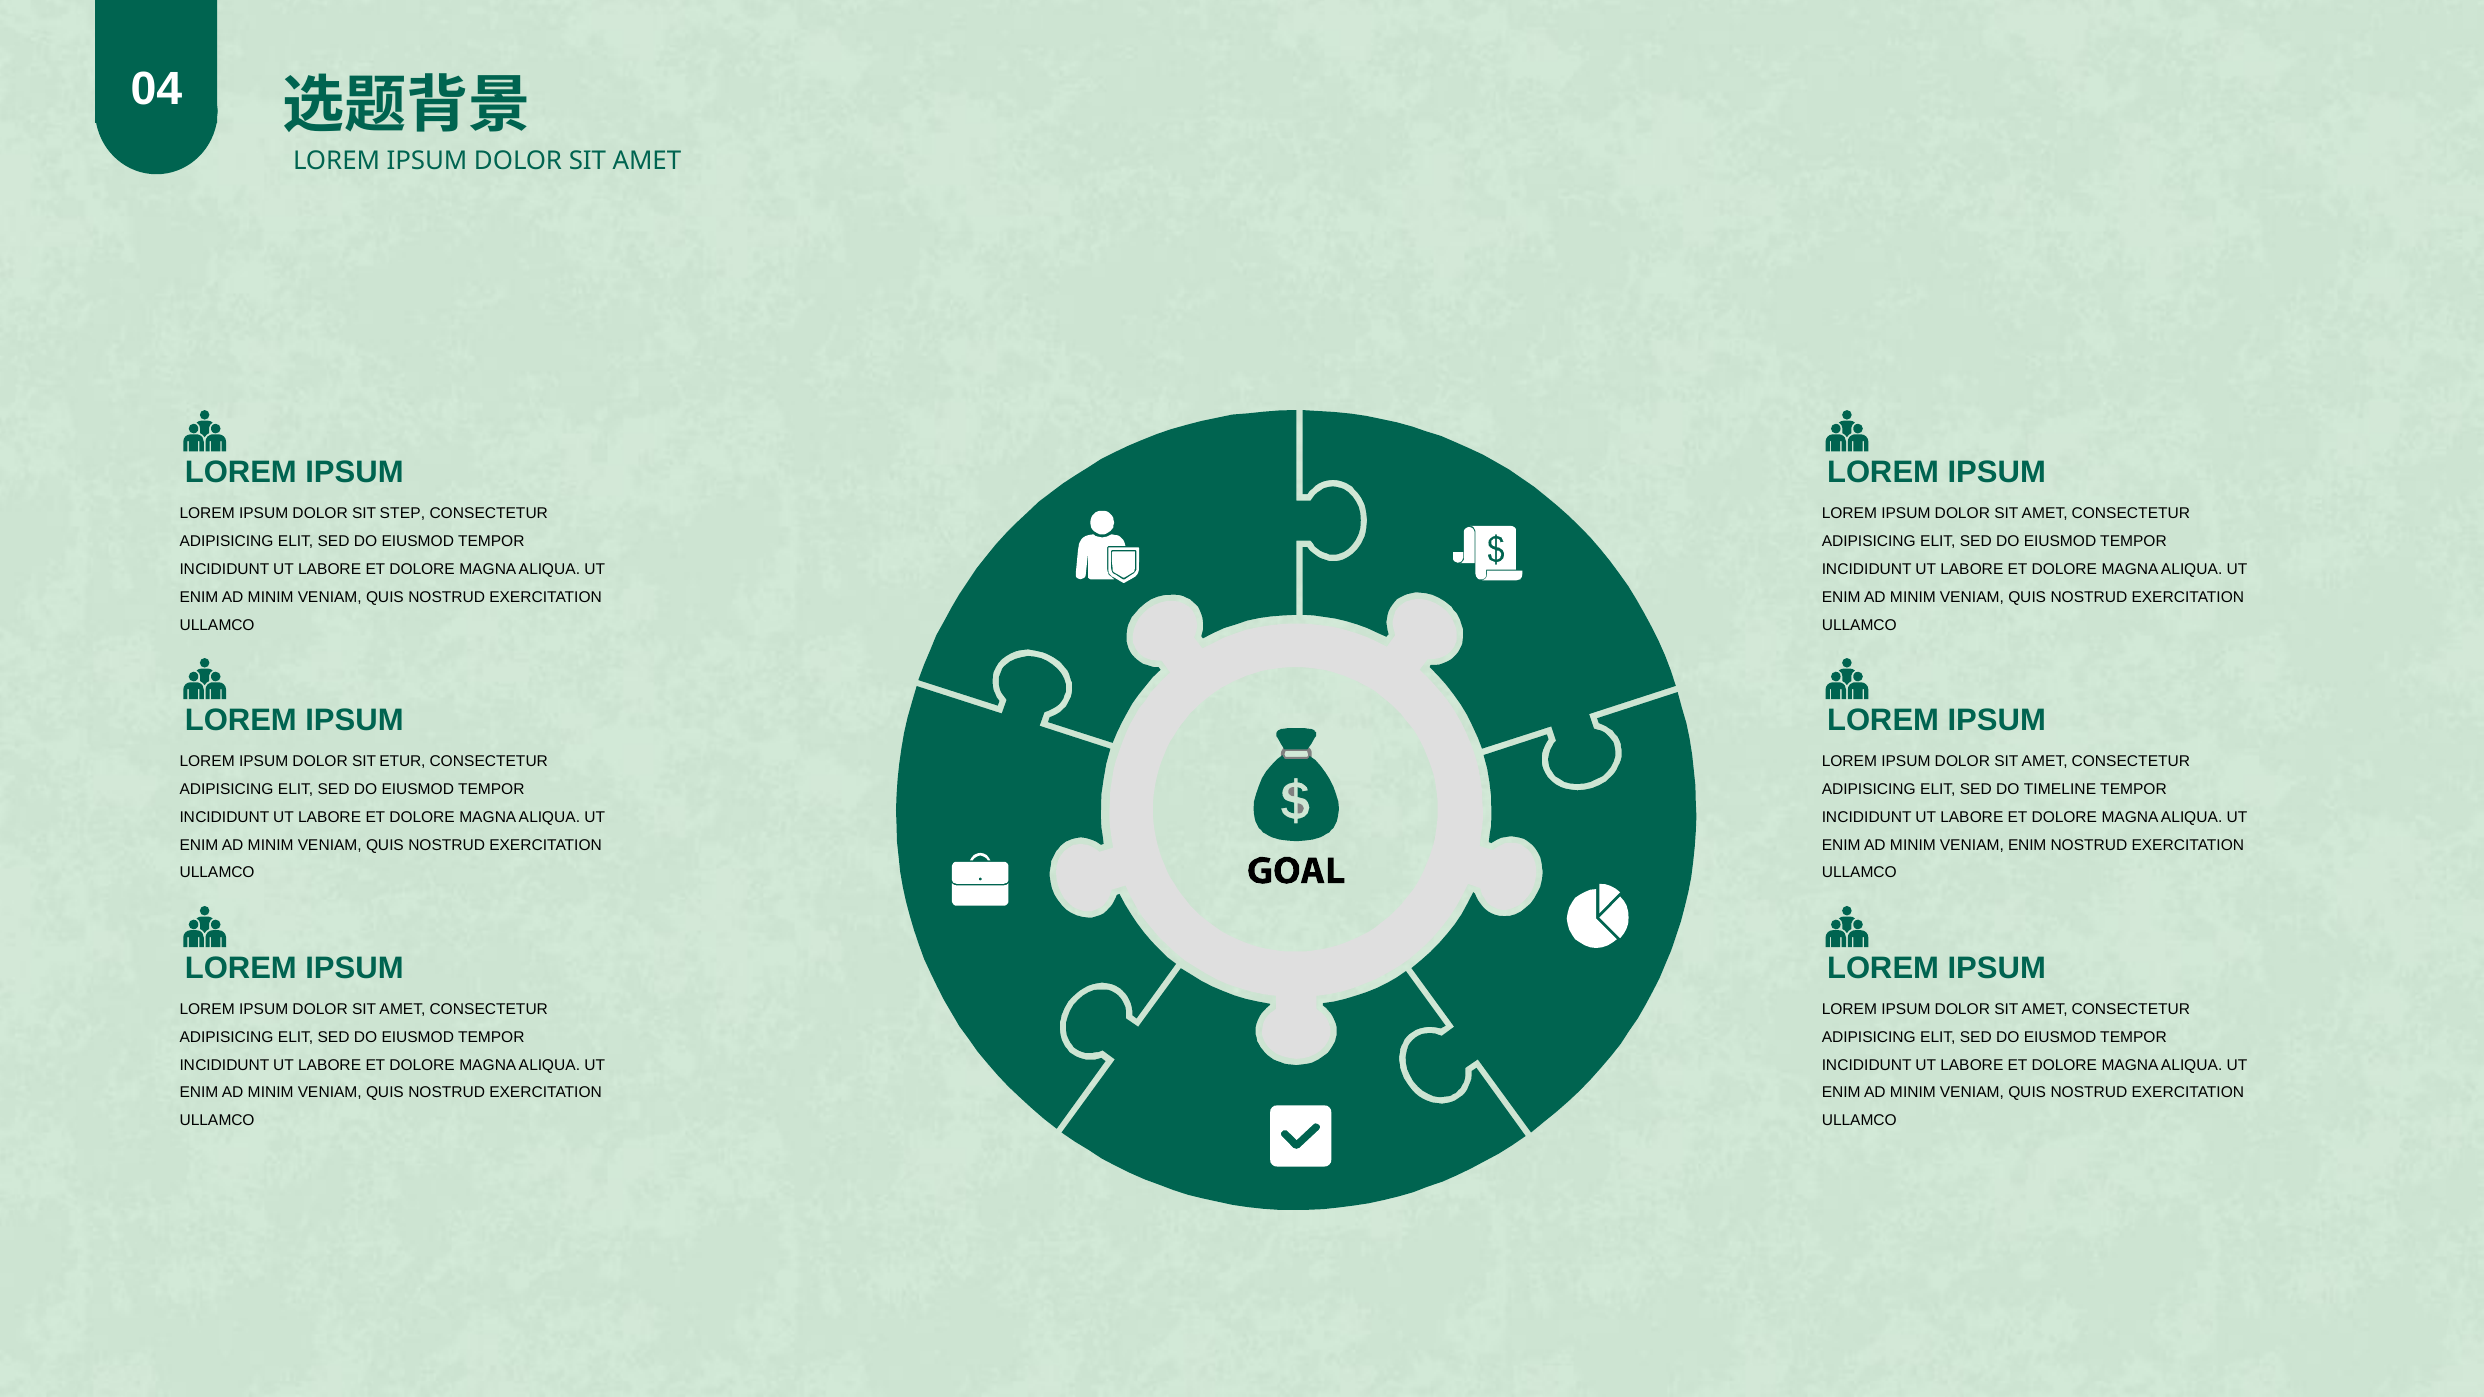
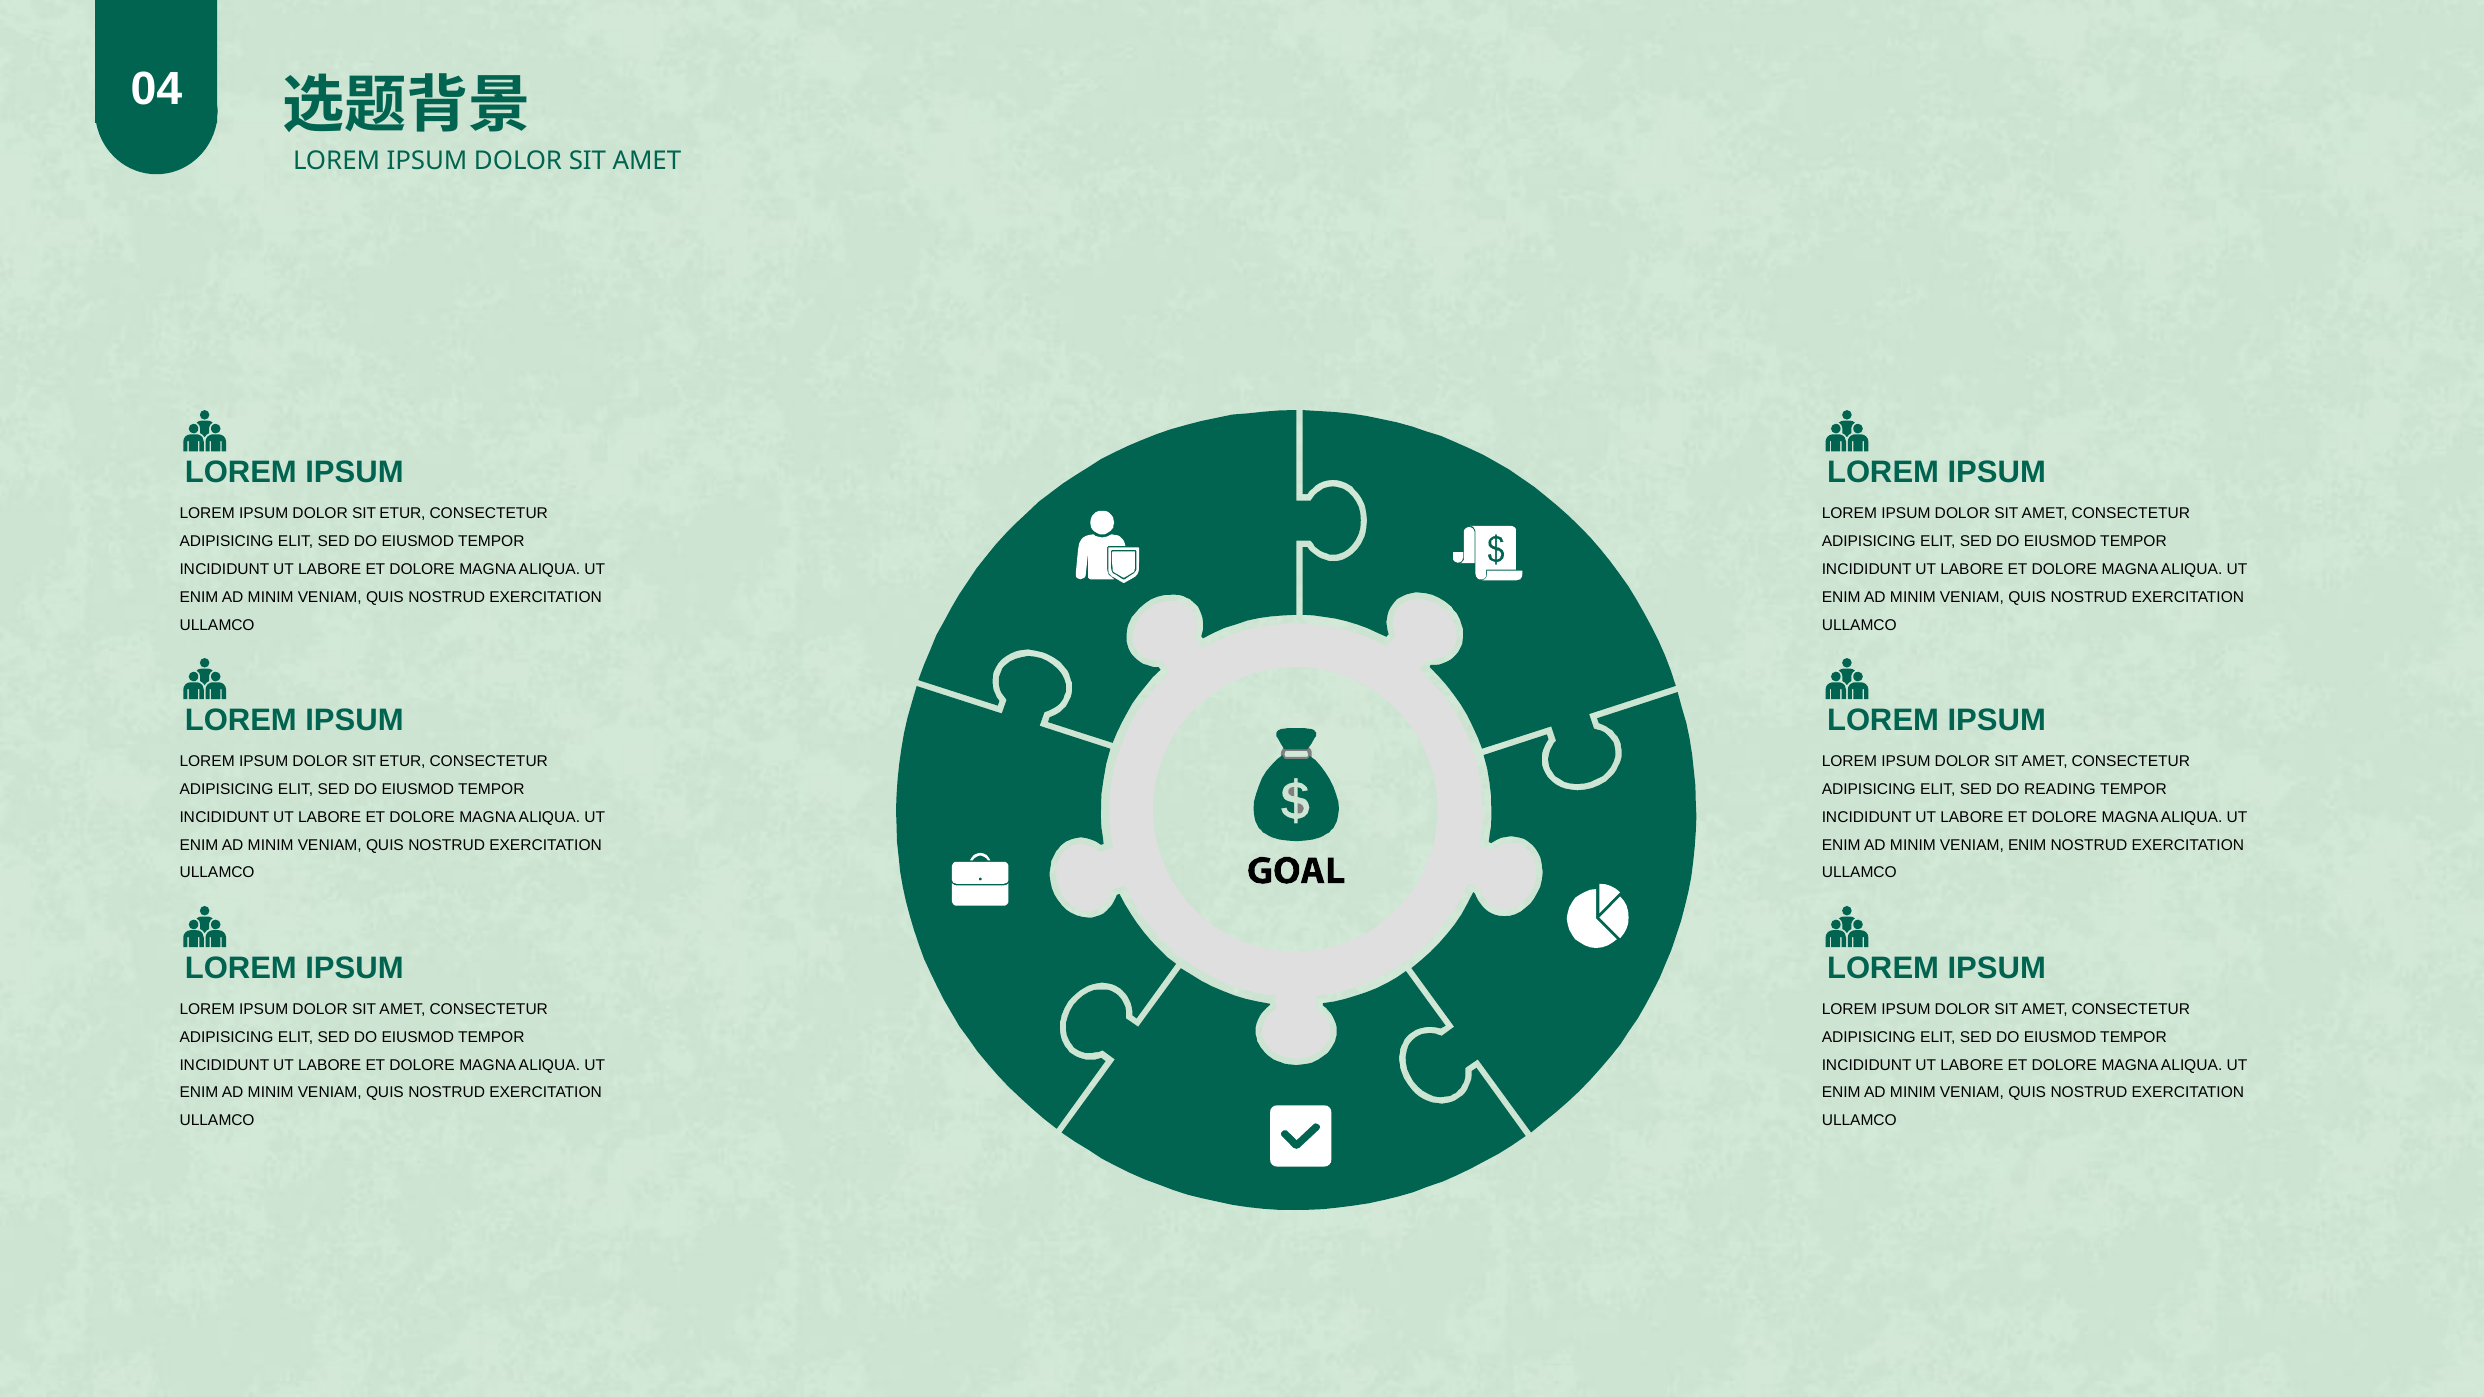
STEP at (402, 513): STEP -> ETUR
TIMELINE: TIMELINE -> READING
